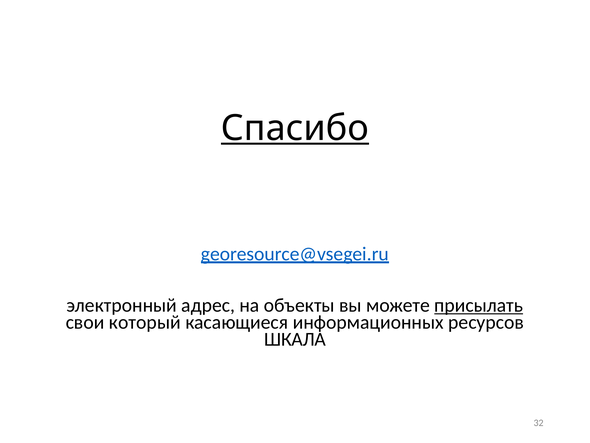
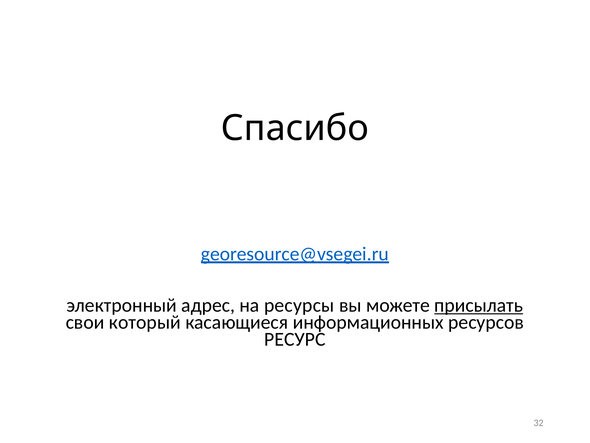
Спасибо underline: present -> none
объекты: объекты -> ресурсы
ШКАЛА: ШКАЛА -> РЕСУРС
